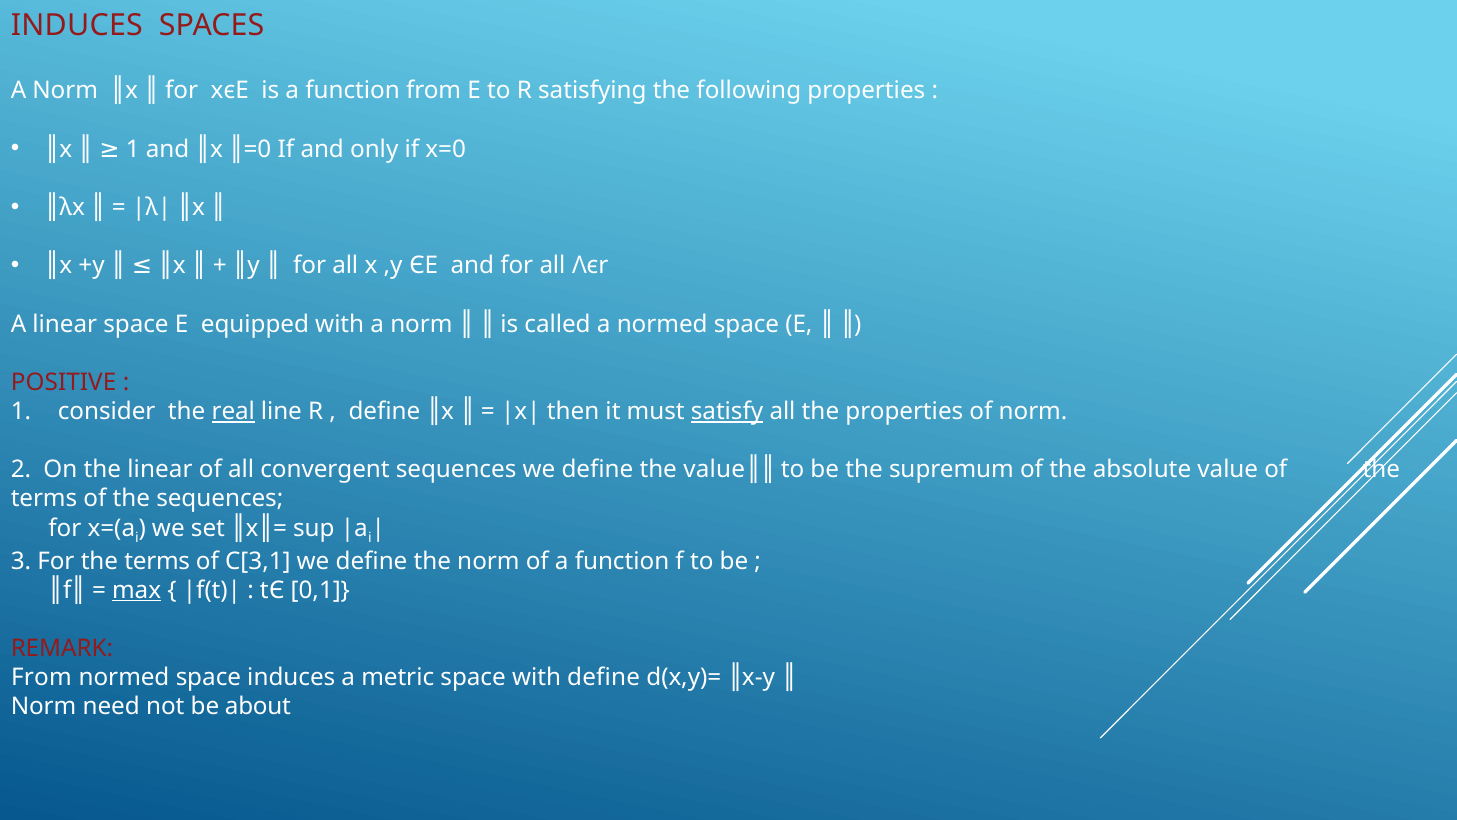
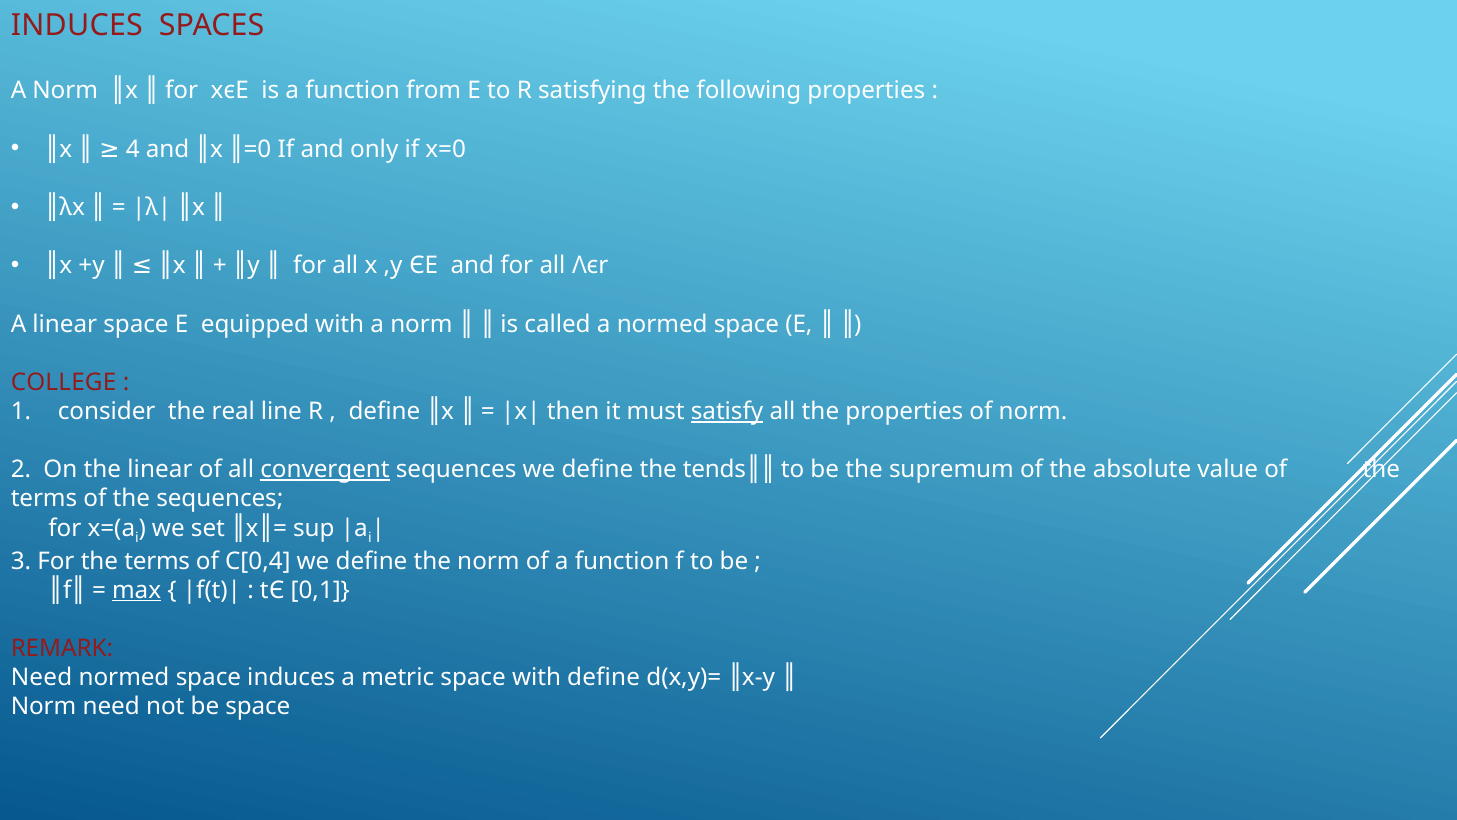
x 1: 1 -> 4
POSITIVE: POSITIVE -> COLLEGE
real underline: present -> none
convergent underline: none -> present
the value: value -> tends
C[3,1: C[3,1 -> C[0,4
From at (41, 677): From -> Need
be about: about -> space
